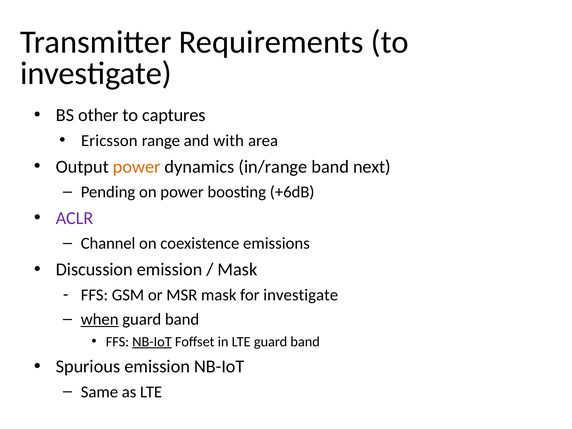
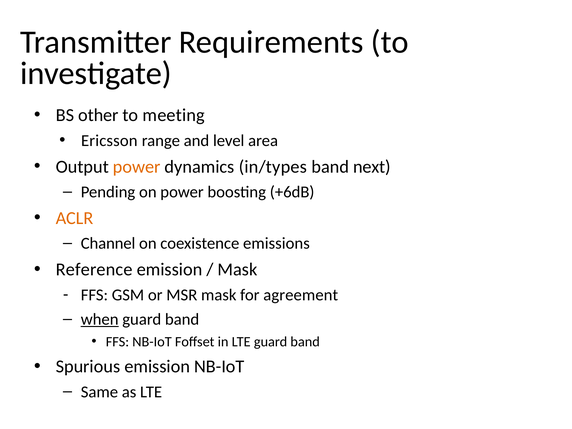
captures: captures -> meeting
with: with -> level
in/range: in/range -> in/types
ACLR colour: purple -> orange
Discussion: Discussion -> Reference
for investigate: investigate -> agreement
NB-IoT at (152, 342) underline: present -> none
